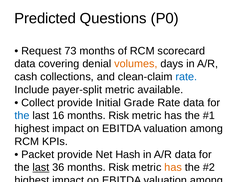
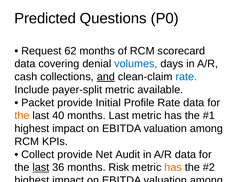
73: 73 -> 62
volumes colour: orange -> blue
and underline: none -> present
Collect at (38, 103): Collect -> Packet
Grade: Grade -> Profile
the at (22, 116) colour: blue -> orange
16: 16 -> 40
Risk at (119, 116): Risk -> Last
Packet at (38, 155): Packet -> Collect
Hash: Hash -> Audit
